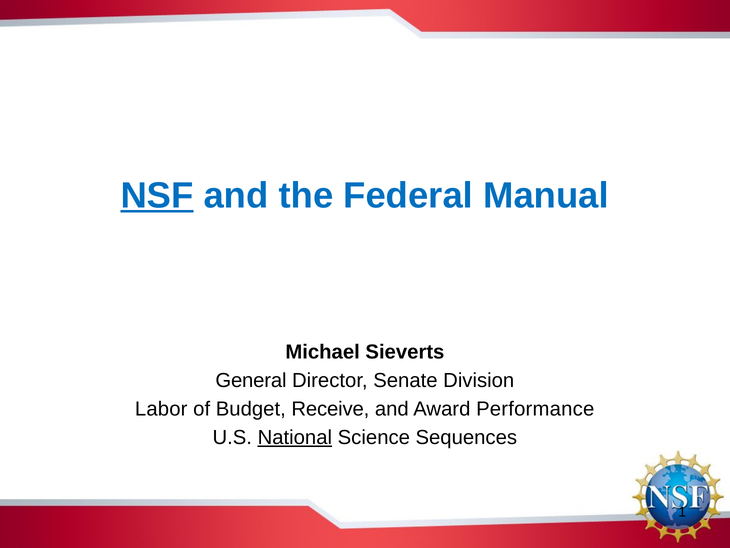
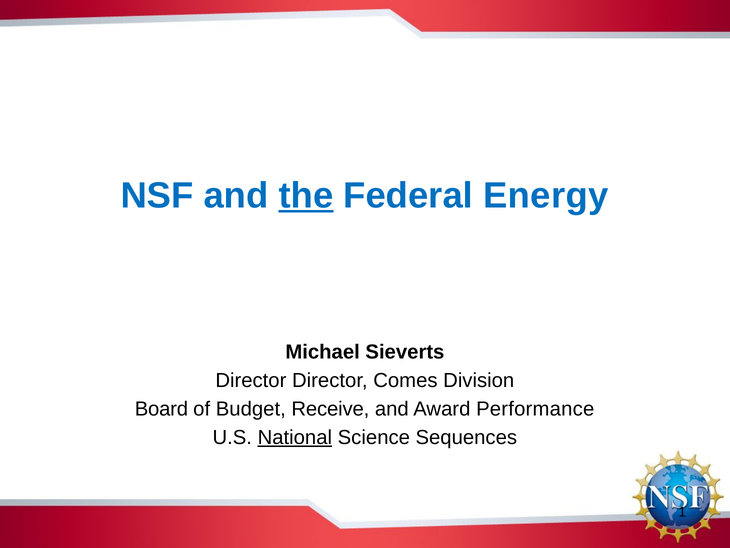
NSF underline: present -> none
the underline: none -> present
Manual: Manual -> Energy
General at (251, 380): General -> Director
Senate: Senate -> Comes
Labor: Labor -> Board
